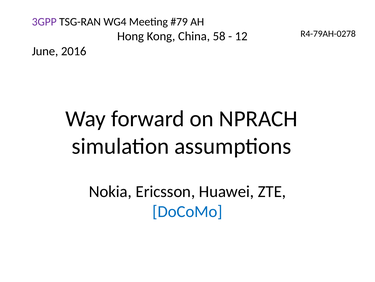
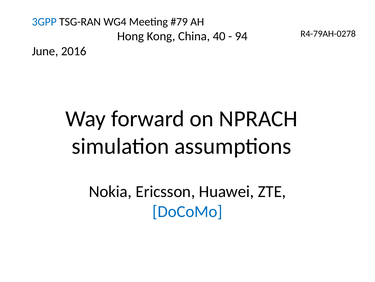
3GPP colour: purple -> blue
58: 58 -> 40
12: 12 -> 94
